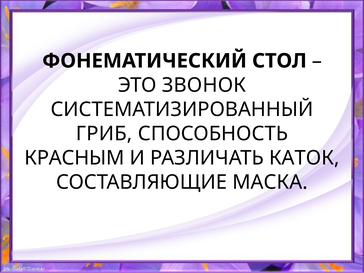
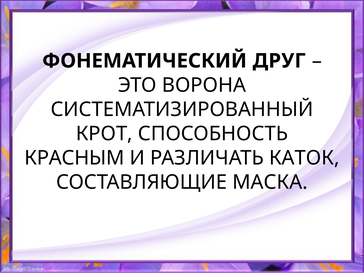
СТОЛ: СТОЛ -> ДРУГ
ЗВОНОК: ЗВОНОК -> ВОРОНА
ГРИБ: ГРИБ -> КРОТ
